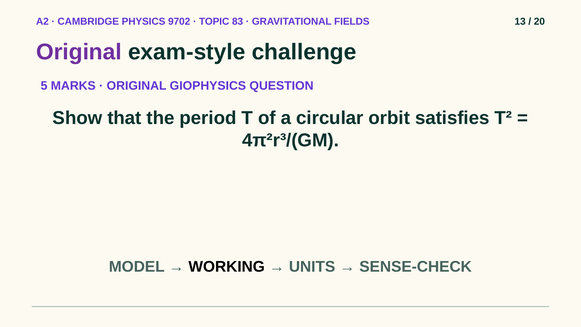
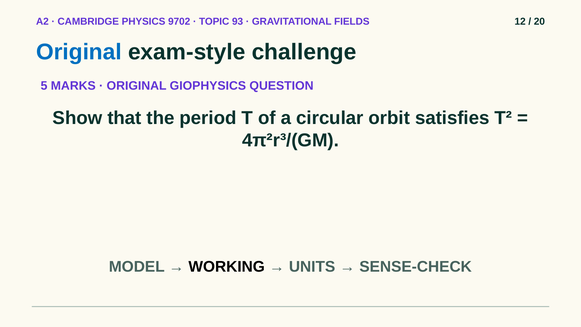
83: 83 -> 93
13: 13 -> 12
Original at (79, 52) colour: purple -> blue
